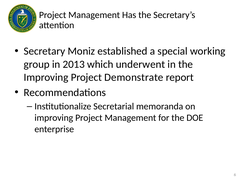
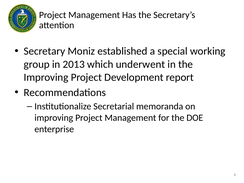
Demonstrate: Demonstrate -> Development
